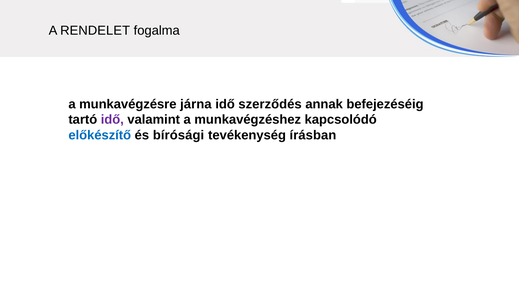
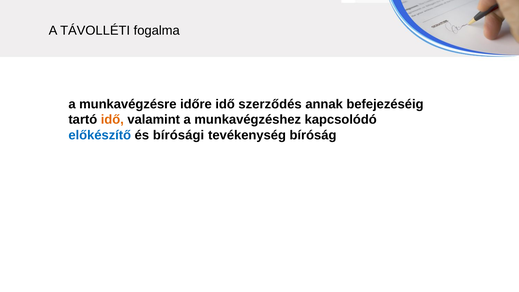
RENDELET: RENDELET -> TÁVOLLÉTI
járna: járna -> időre
idő at (112, 120) colour: purple -> orange
írásban: írásban -> bíróság
